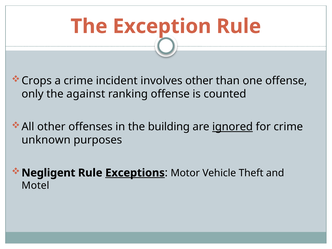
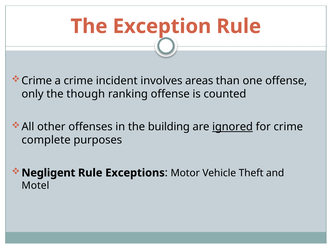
Crops at (37, 81): Crops -> Crime
involves other: other -> areas
against: against -> though
unknown: unknown -> complete
Exceptions underline: present -> none
